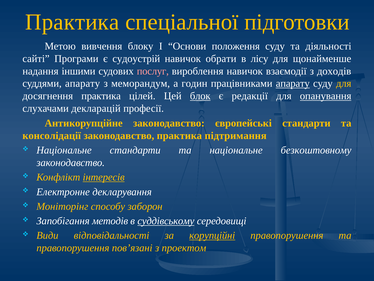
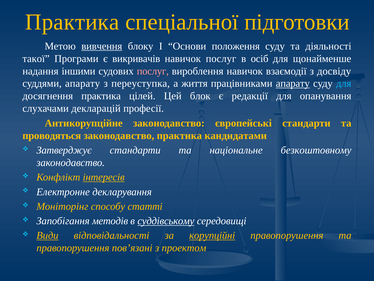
вивчення underline: none -> present
сайті: сайті -> такої
судоустрій: судоустрій -> викривачів
навичок обрати: обрати -> послуг
лісу: лісу -> осіб
доходів: доходів -> досвіду
меморандум: меморандум -> переуступка
годин: годин -> життя
для at (344, 83) colour: yellow -> light blue
блок underline: present -> none
опанування underline: present -> none
консолідації: консолідації -> проводяться
підтримання: підтримання -> кандидатами
Національне at (64, 150): Національне -> Затверджує
заборон: заборон -> статті
Види underline: none -> present
